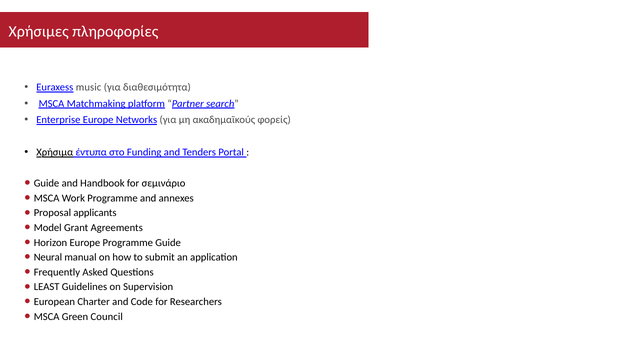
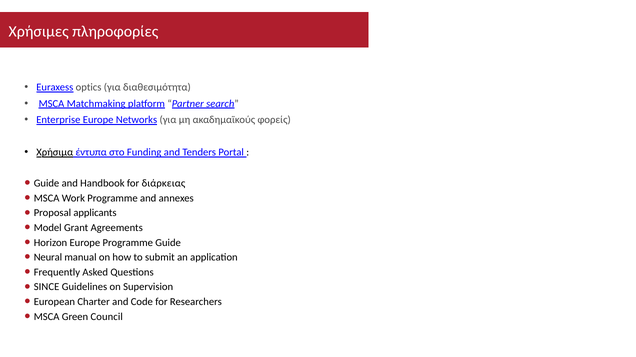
music: music -> optics
σεμινάριο: σεμινάριο -> διάρκειας
LEAST: LEAST -> SINCE
